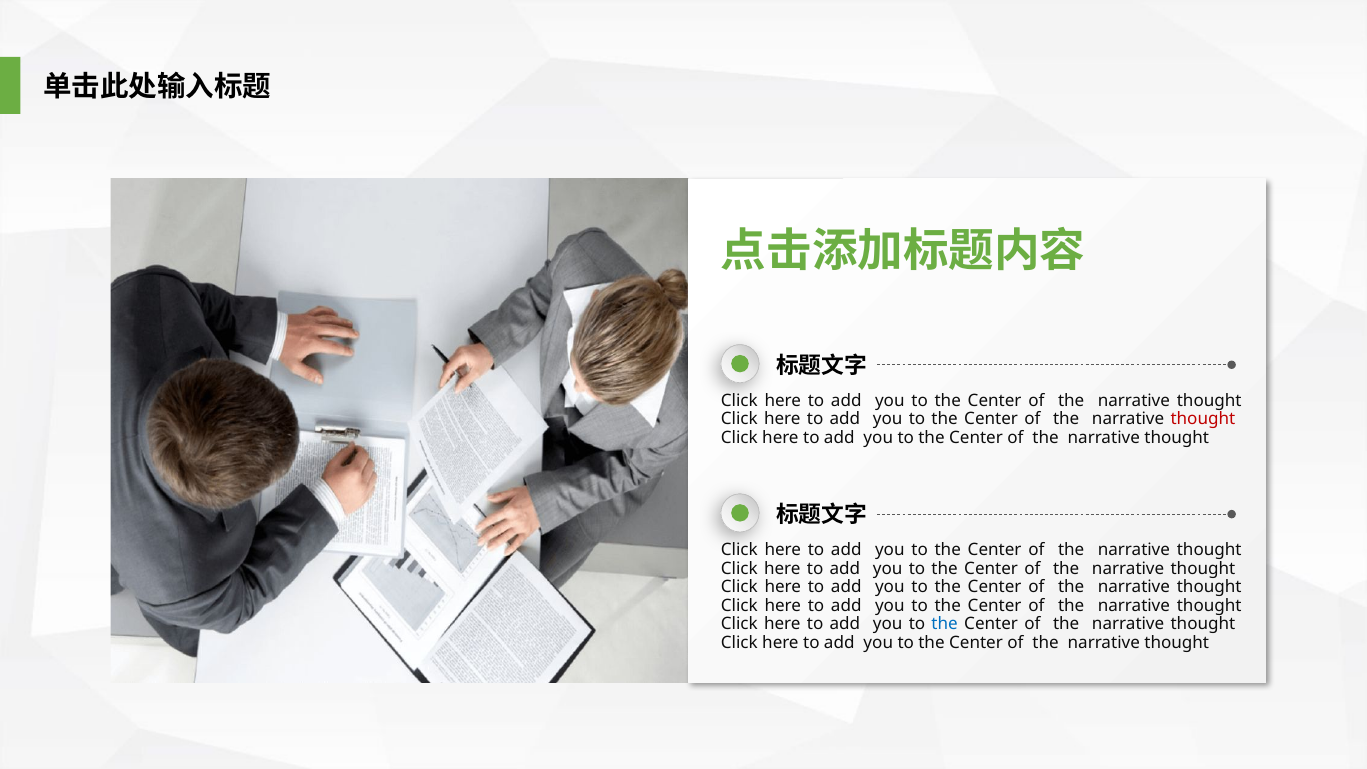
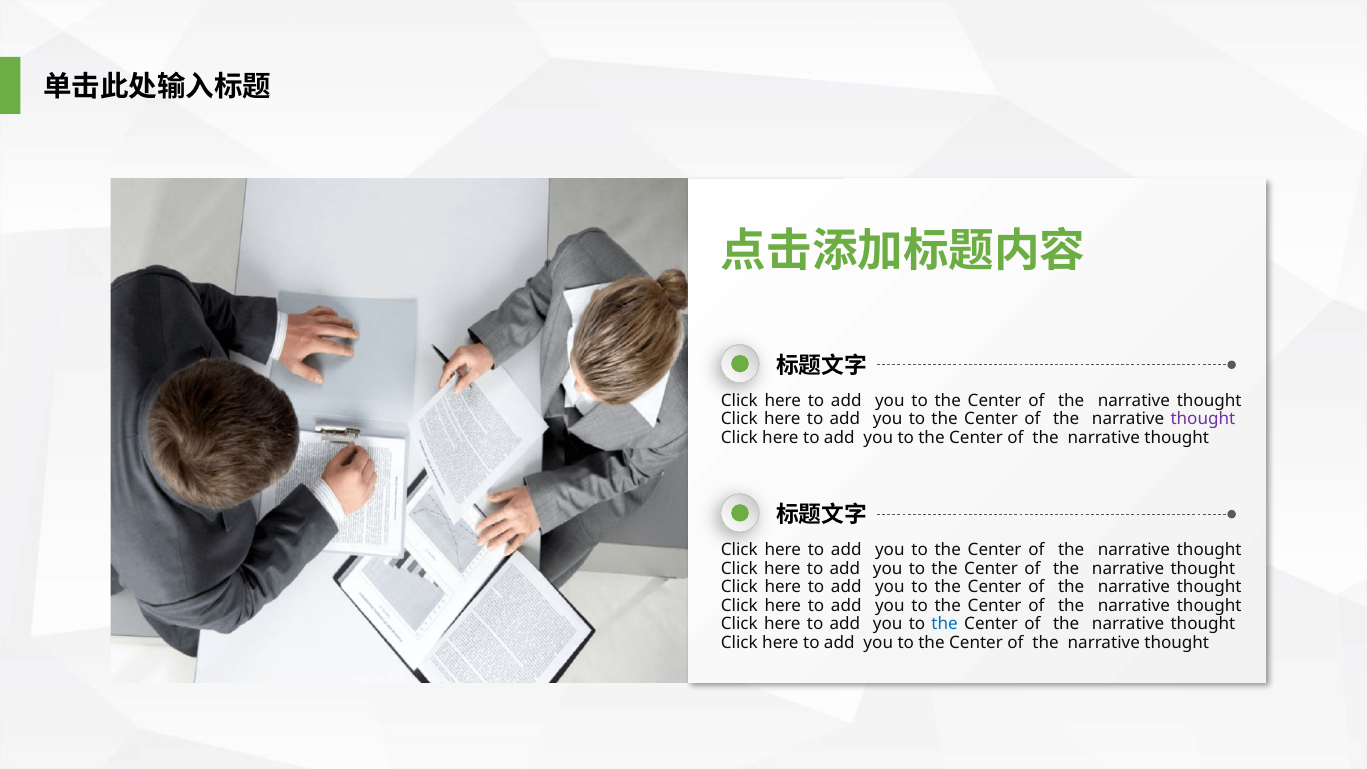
thought at (1203, 419) colour: red -> purple
